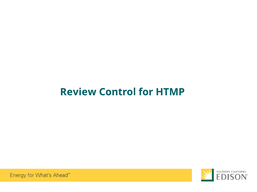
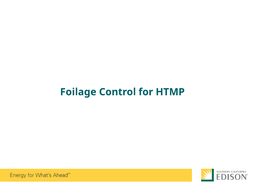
Review: Review -> Foilage
